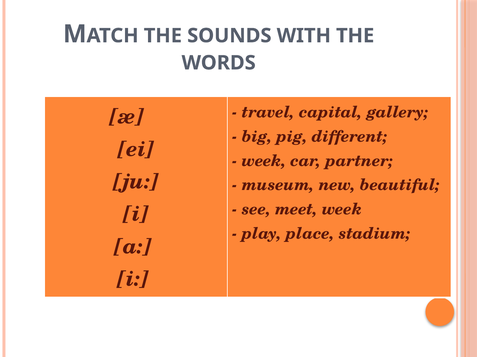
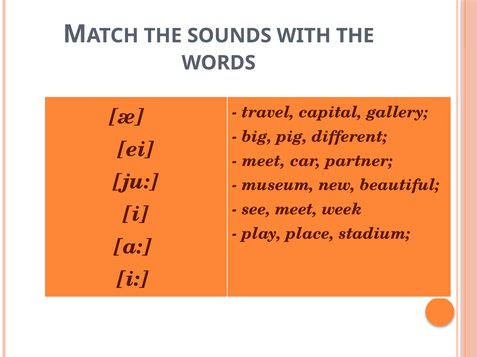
week at (264, 161): week -> meet
